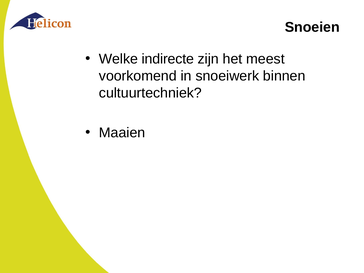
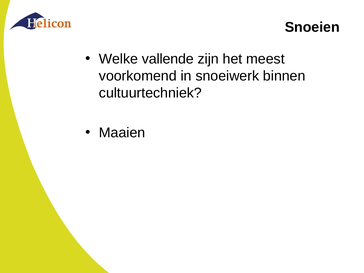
indirecte: indirecte -> vallende
